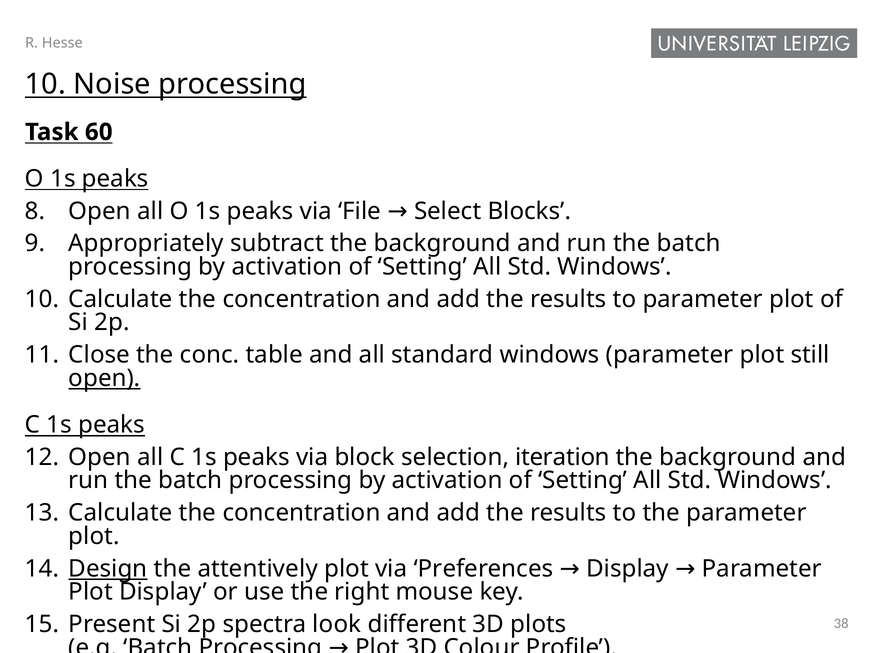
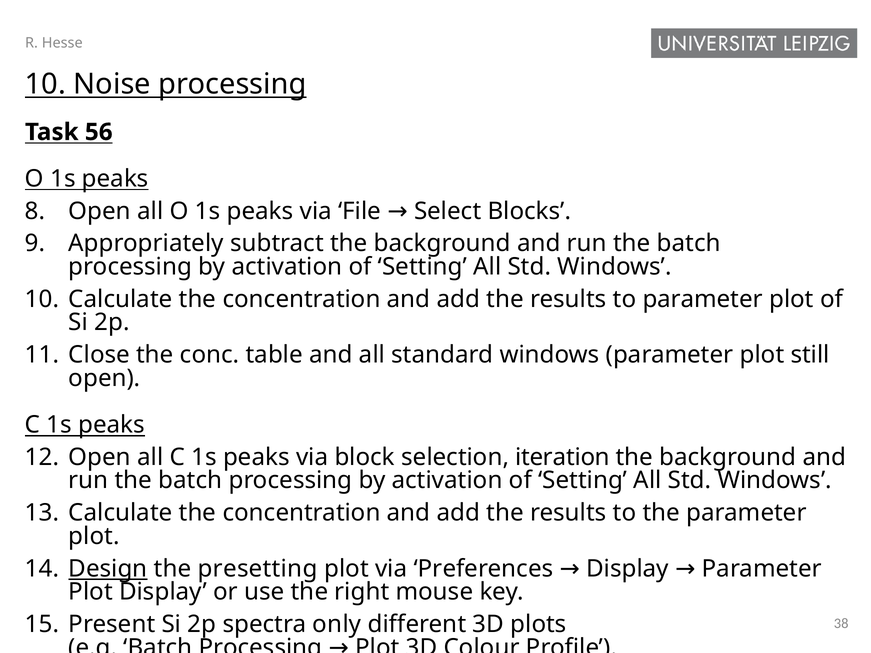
60: 60 -> 56
open at (104, 378) underline: present -> none
attentively: attentively -> presetting
look: look -> only
